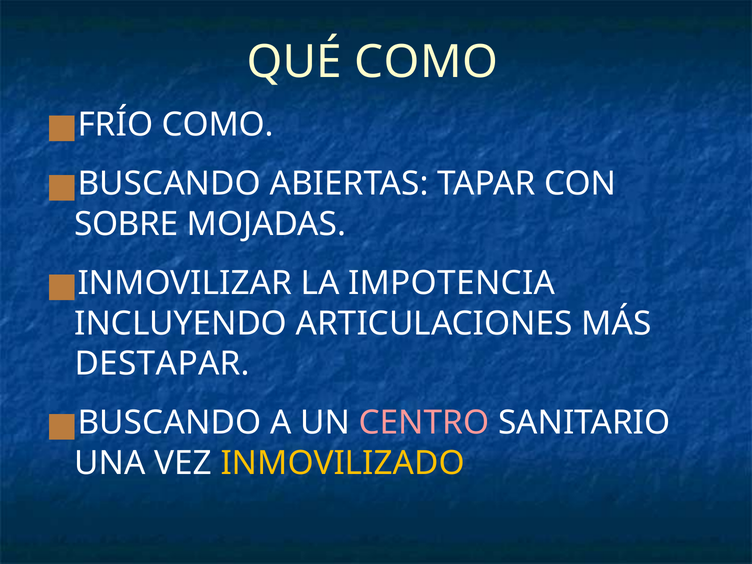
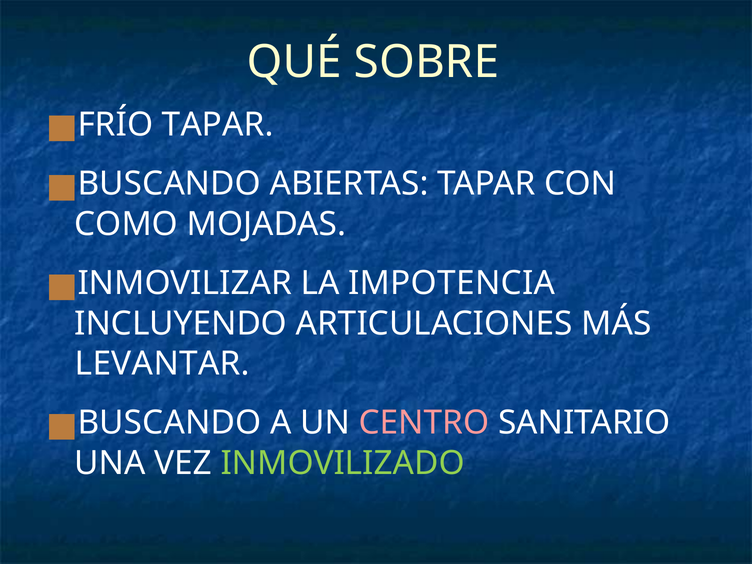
QUÉ COMO: COMO -> SOBRE
FRÍO COMO: COMO -> TAPAR
SOBRE: SOBRE -> COMO
DESTAPAR: DESTAPAR -> LEVANTAR
INMOVILIZADO colour: yellow -> light green
